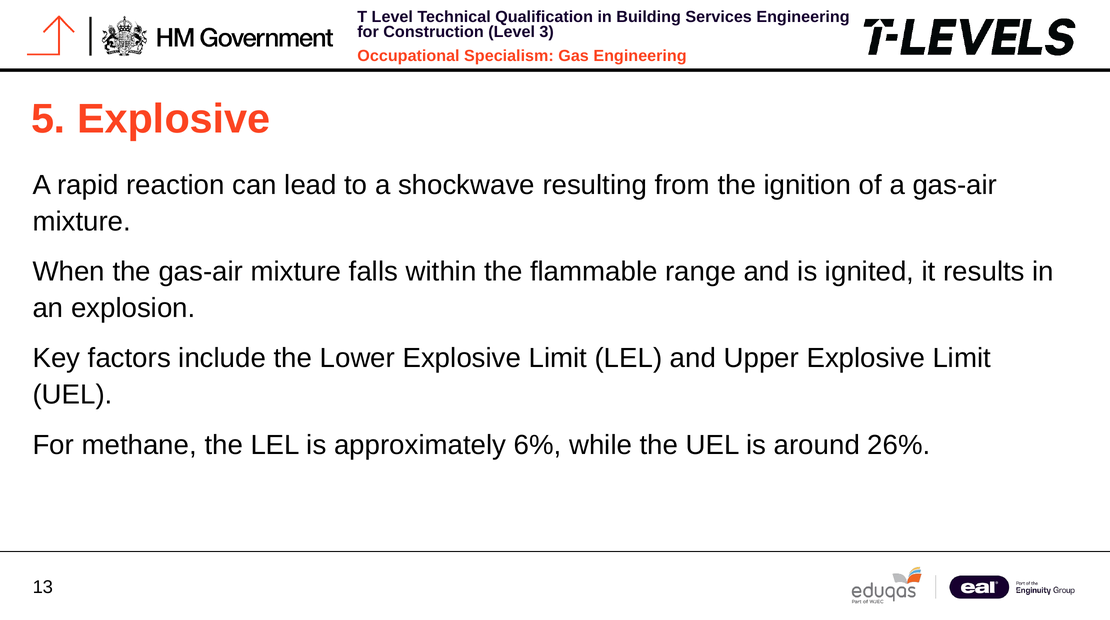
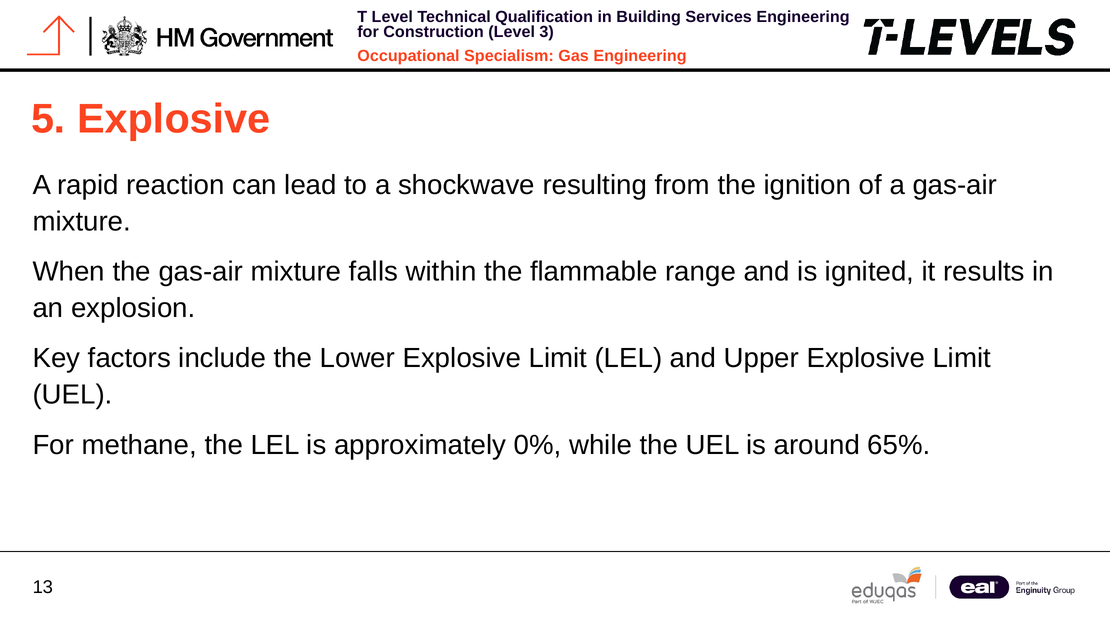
6%: 6% -> 0%
26%: 26% -> 65%
